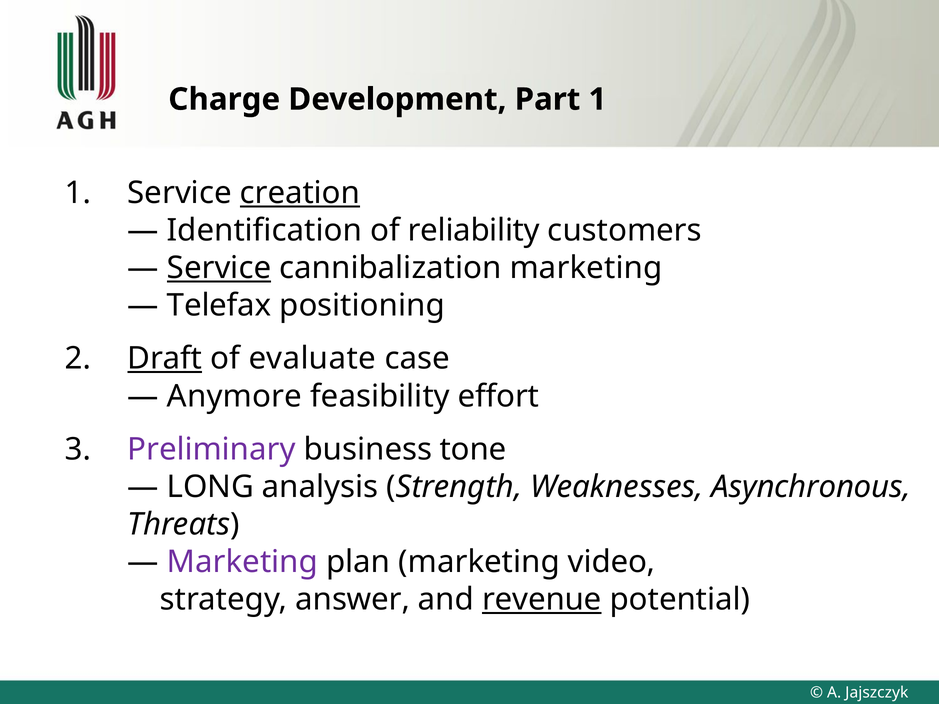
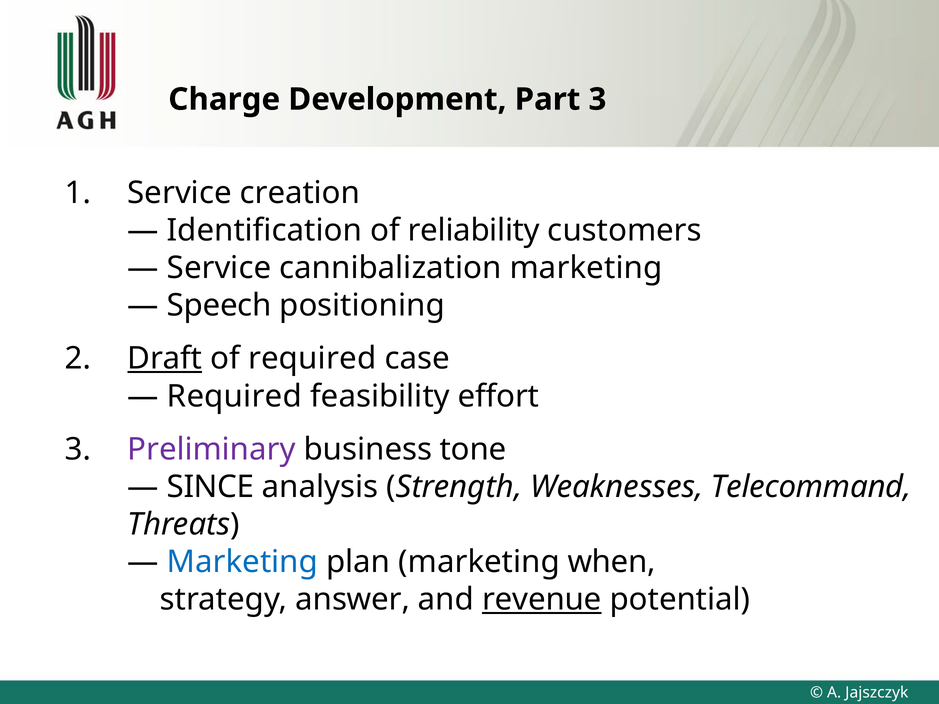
Part 1: 1 -> 3
creation underline: present -> none
Service at (219, 268) underline: present -> none
Telefax: Telefax -> Speech
of evaluate: evaluate -> required
Anymore at (234, 396): Anymore -> Required
LONG: LONG -> SINCE
Asynchronous: Asynchronous -> Telecommand
Marketing at (242, 562) colour: purple -> blue
video: video -> when
